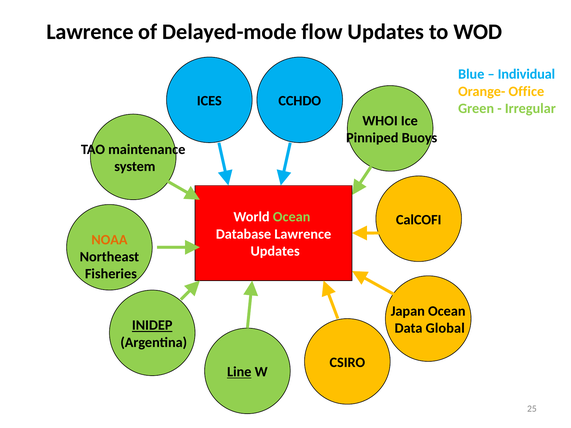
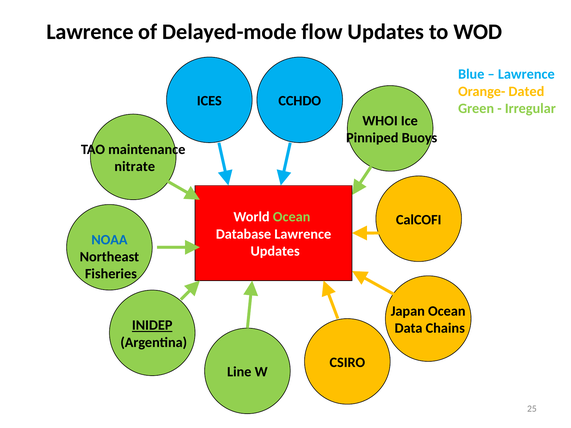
Individual at (526, 74): Individual -> Lawrence
Office: Office -> Dated
system: system -> nitrate
NOAA colour: orange -> blue
Global: Global -> Chains
Line underline: present -> none
